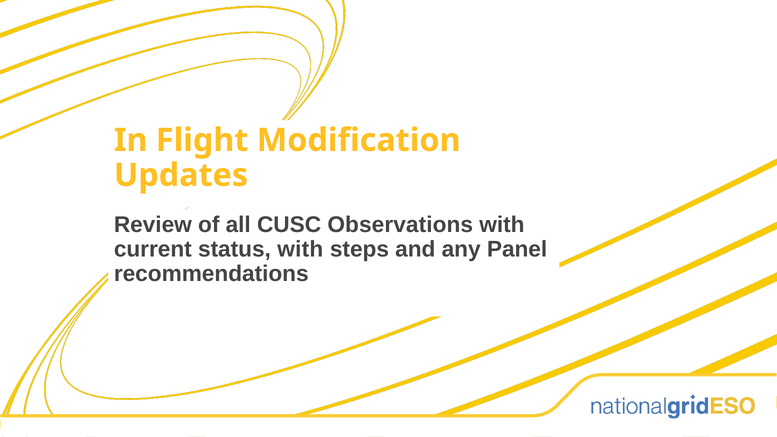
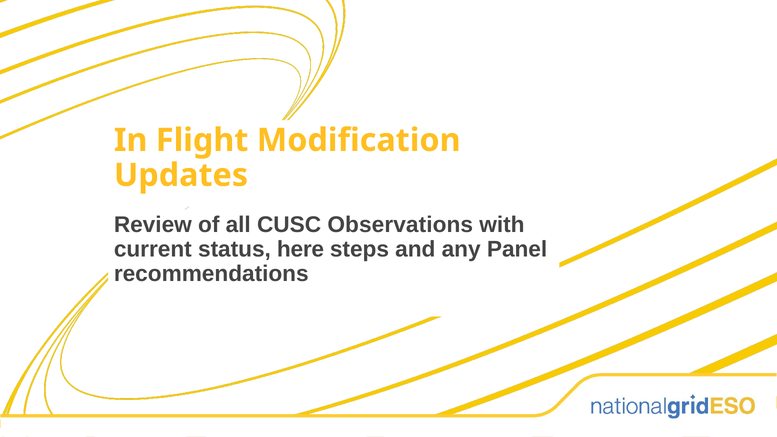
status with: with -> here
